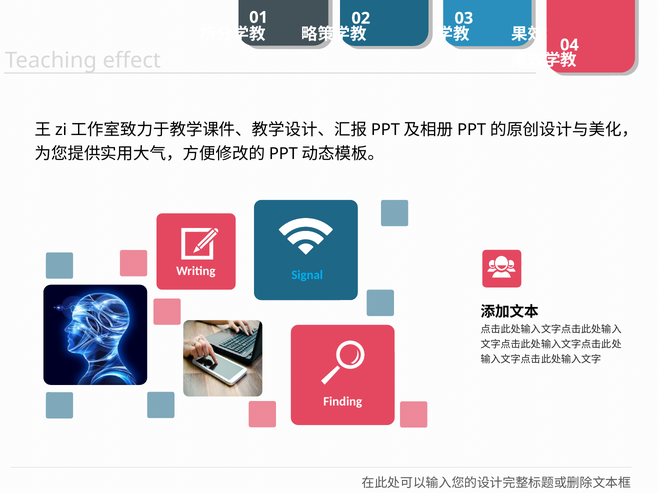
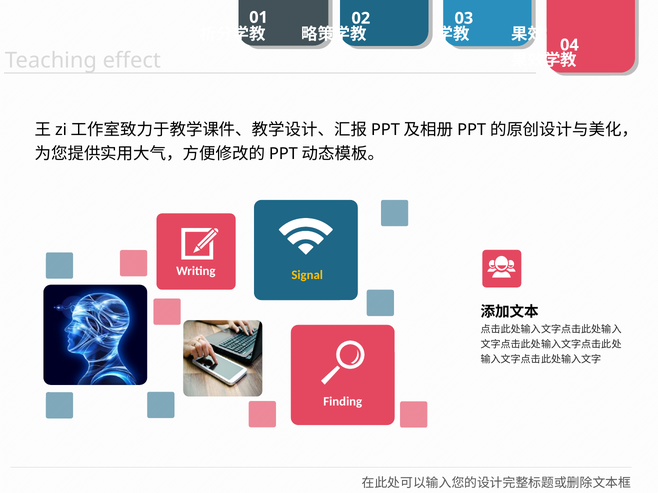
Signal colour: light blue -> yellow
